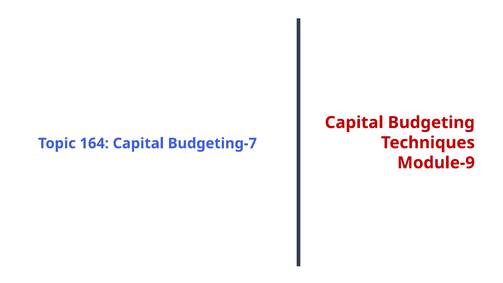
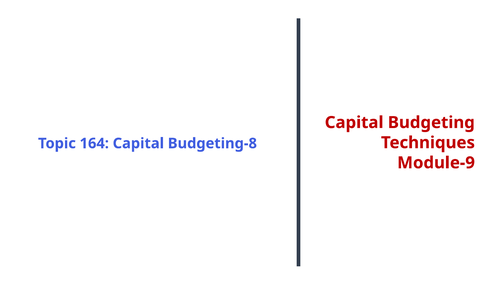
Budgeting-7: Budgeting-7 -> Budgeting-8
